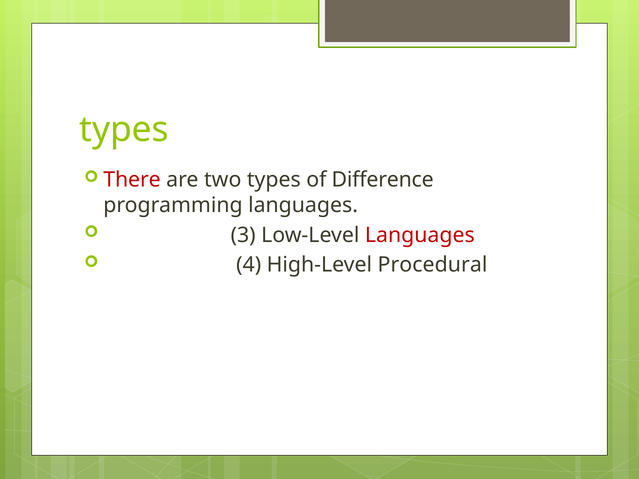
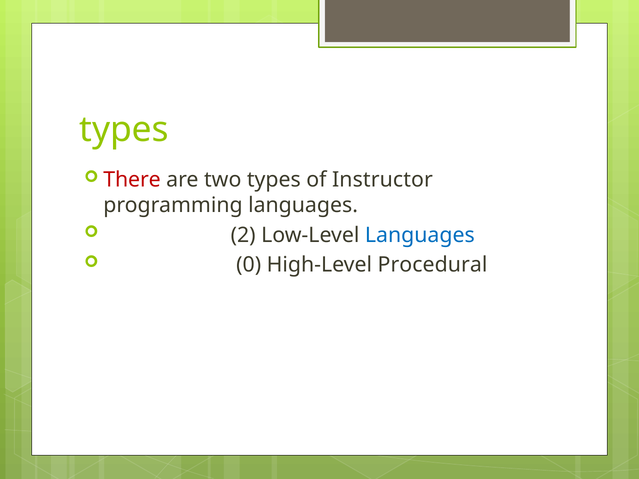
Difference: Difference -> Instructor
3: 3 -> 2
Languages at (420, 235) colour: red -> blue
4: 4 -> 0
